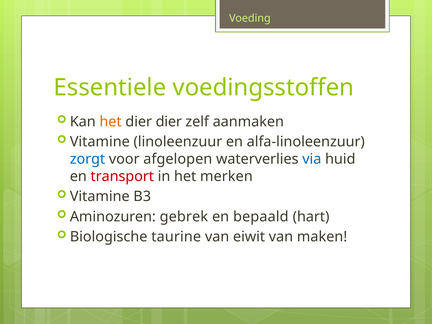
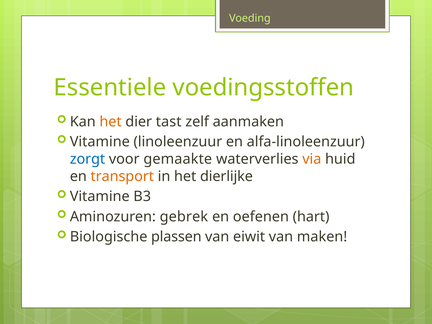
dier dier: dier -> tast
afgelopen: afgelopen -> gemaakte
via colour: blue -> orange
transport colour: red -> orange
merken: merken -> dierlijke
bepaald: bepaald -> oefenen
taurine: taurine -> plassen
